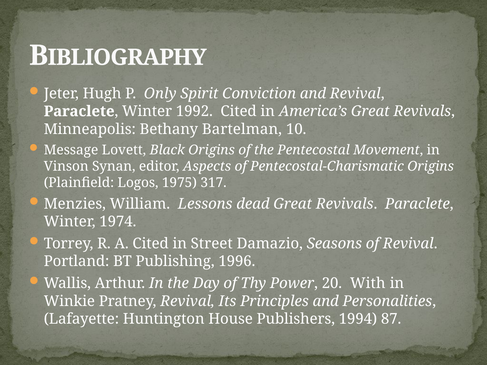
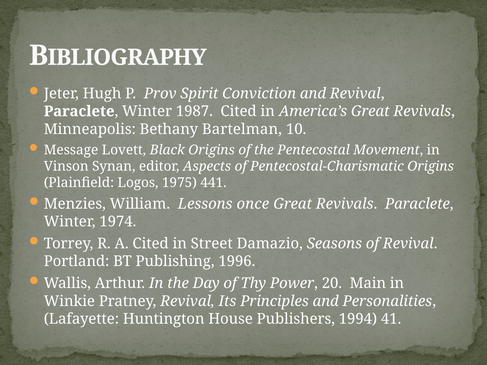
Only: Only -> Prov
1992: 1992 -> 1987
317: 317 -> 441
dead: dead -> once
With: With -> Main
87: 87 -> 41
